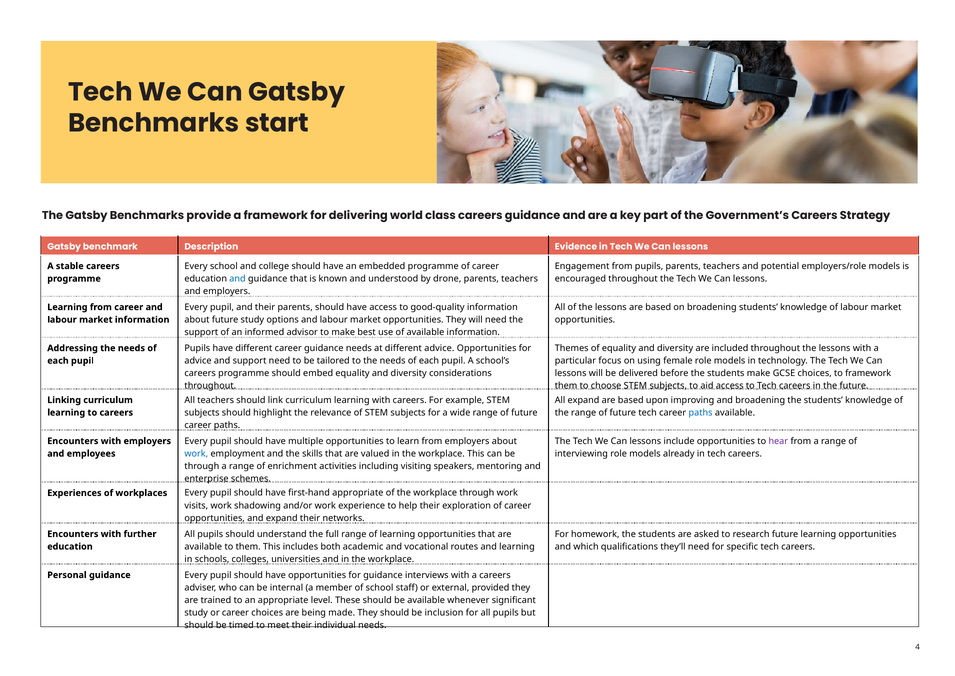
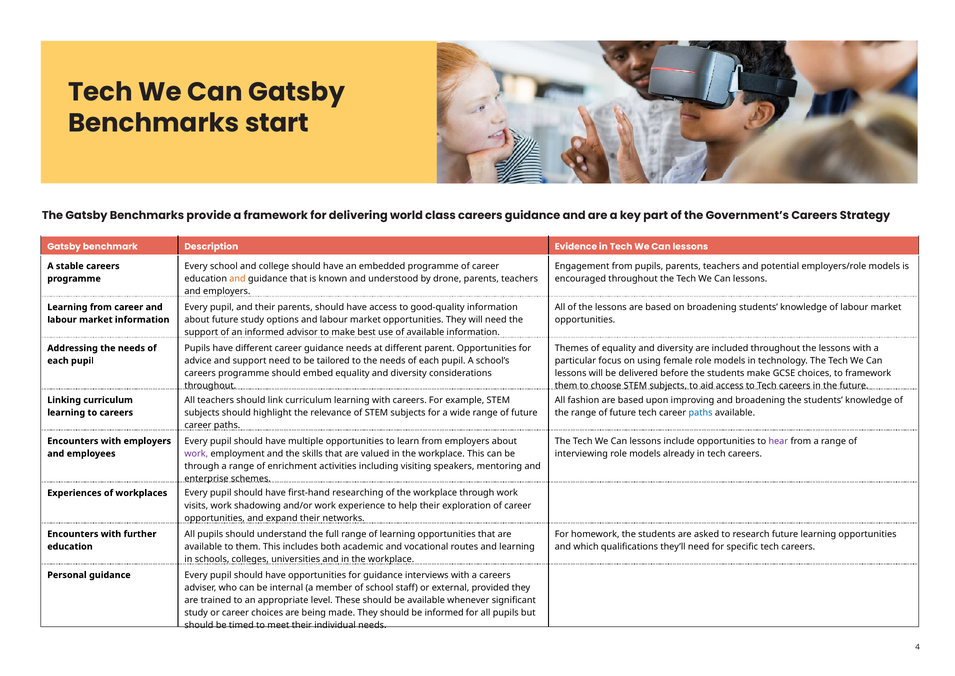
and at (237, 278) colour: blue -> orange
different advice: advice -> parent
All expand: expand -> fashion
work at (196, 453) colour: blue -> purple
first-hand appropriate: appropriate -> researching
be inclusion: inclusion -> informed
